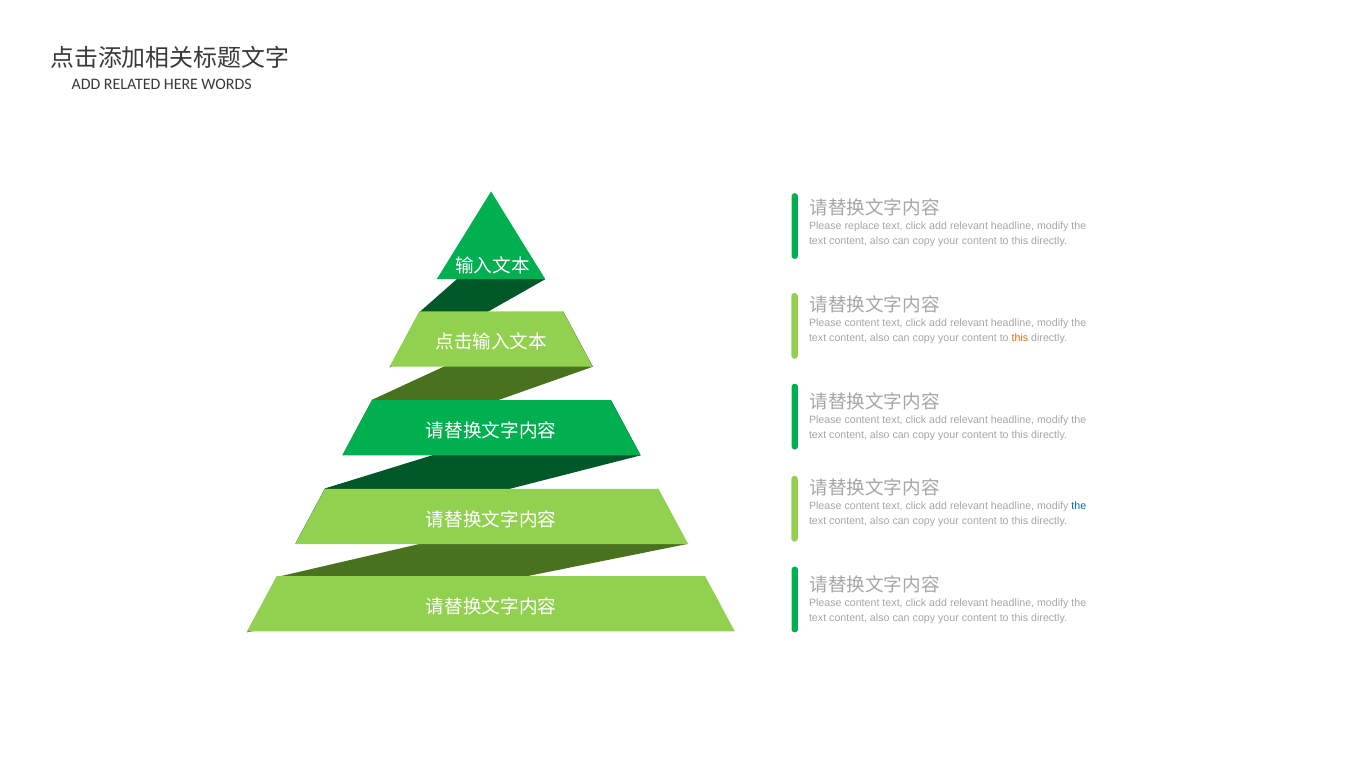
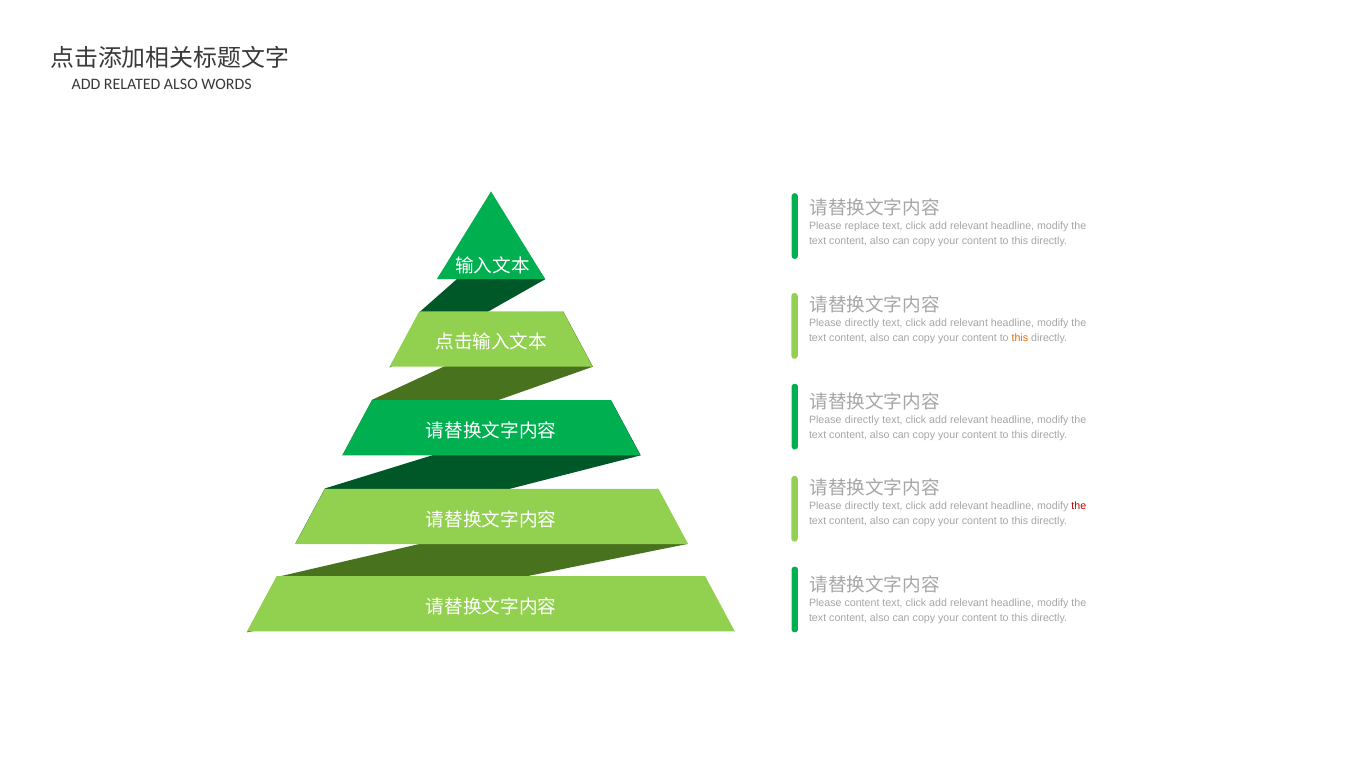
RELATED HERE: HERE -> ALSO
content at (862, 323): content -> directly
content at (862, 420): content -> directly
content at (862, 506): content -> directly
the at (1079, 506) colour: blue -> red
